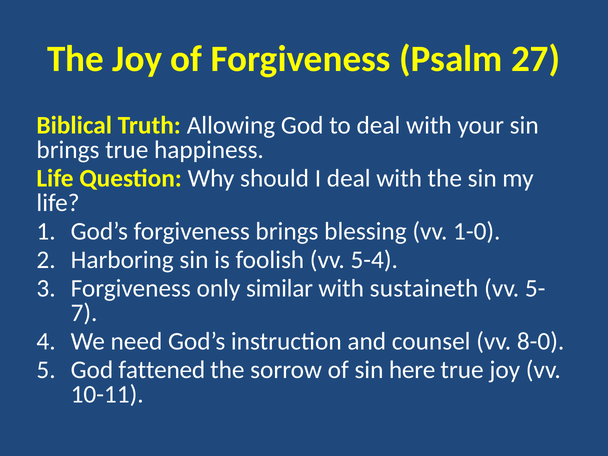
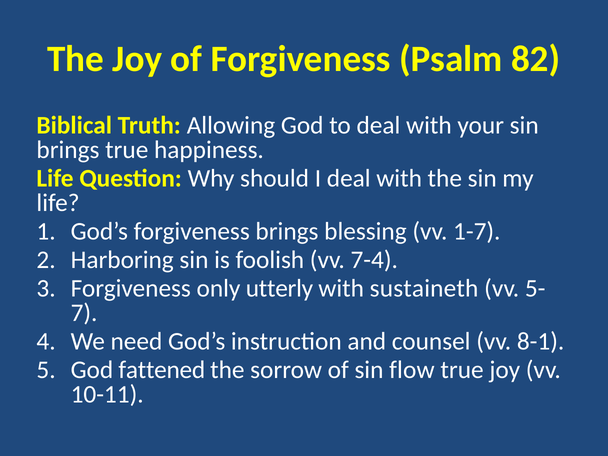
27: 27 -> 82
1-0: 1-0 -> 1-7
5-4: 5-4 -> 7-4
similar: similar -> utterly
8-0: 8-0 -> 8-1
here: here -> flow
